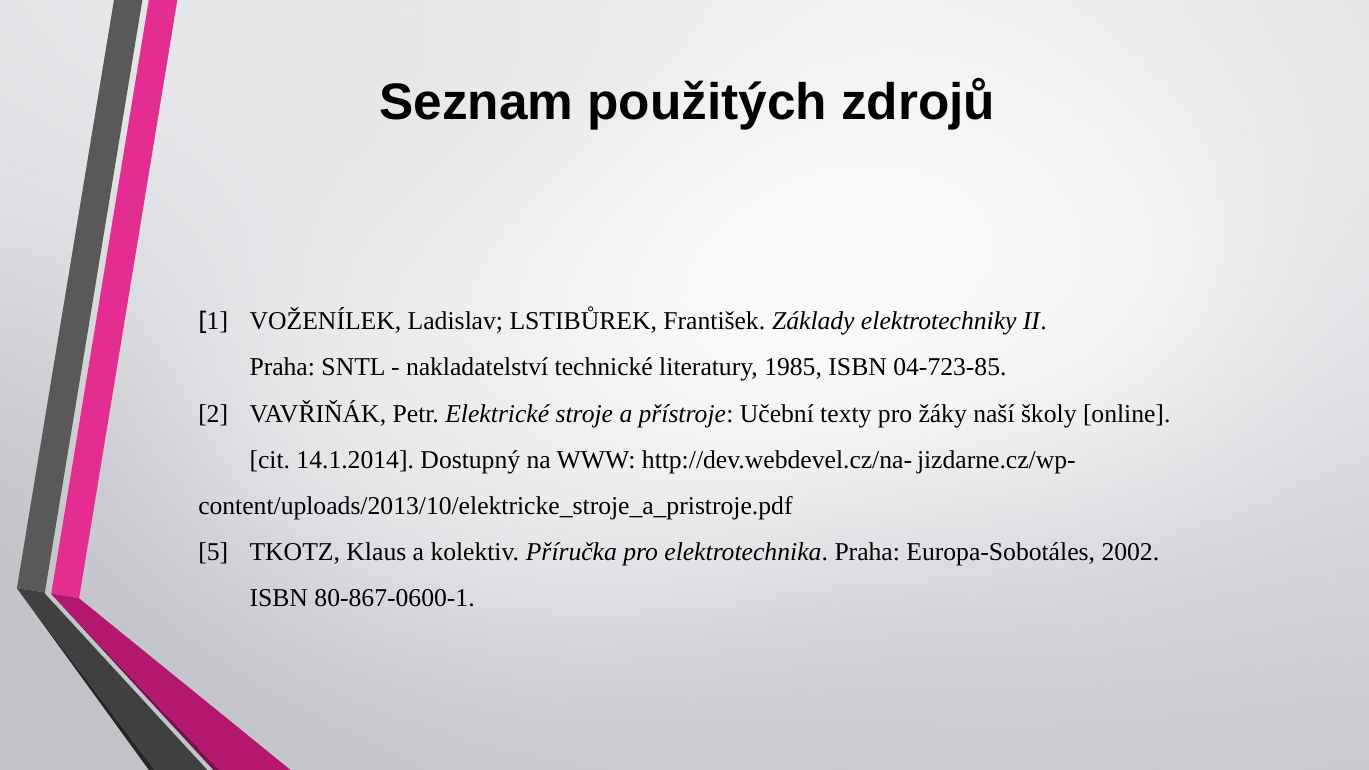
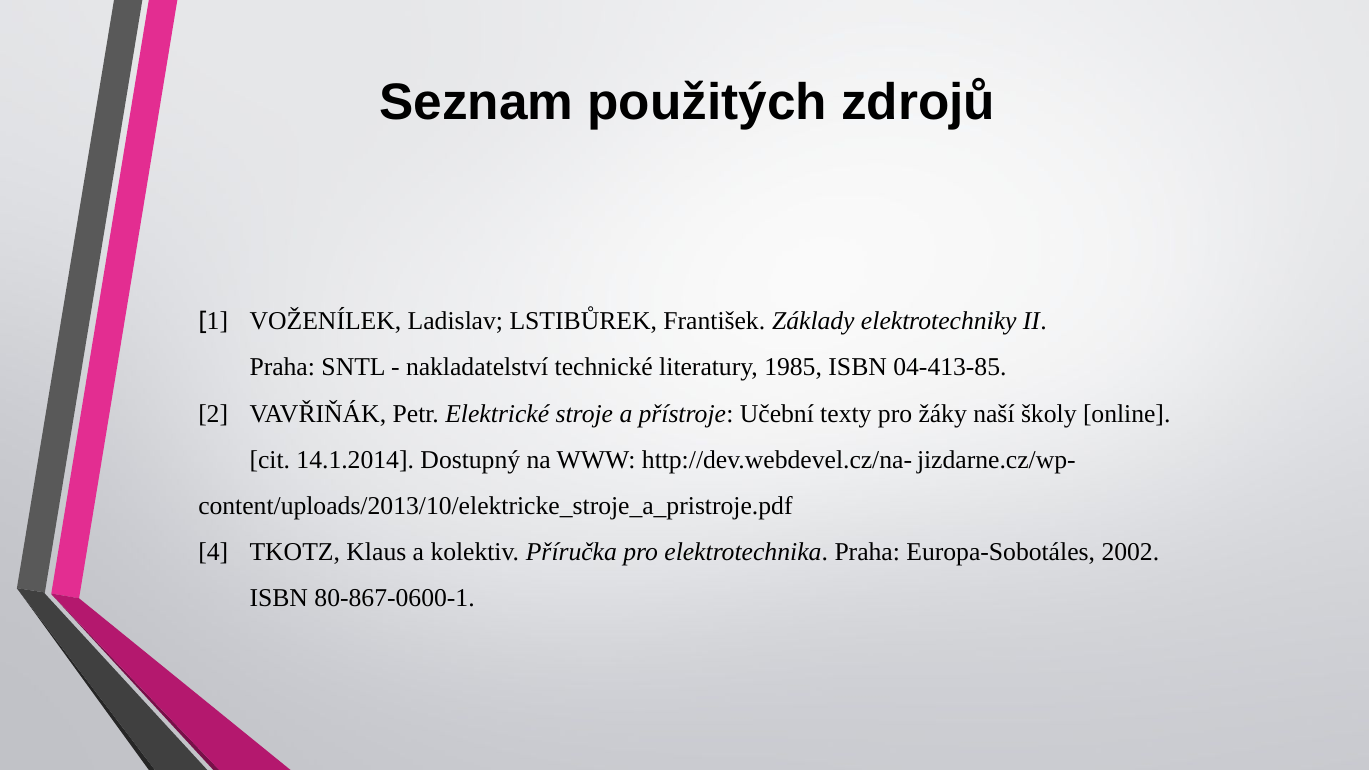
04-723-85: 04-723-85 -> 04-413-85
5: 5 -> 4
